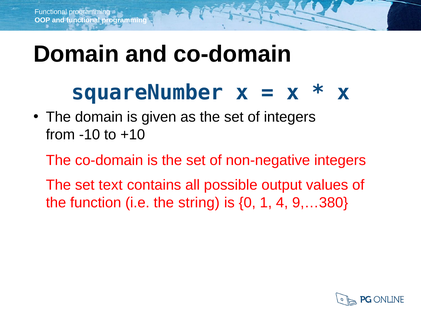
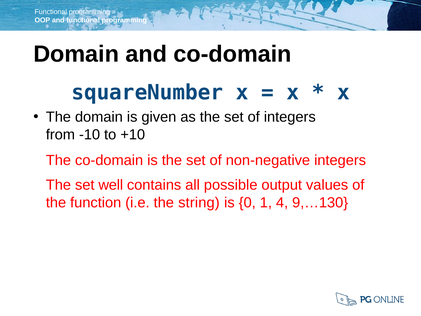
text: text -> well
9,…380: 9,…380 -> 9,…130
